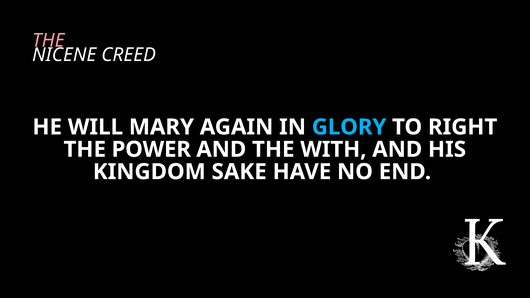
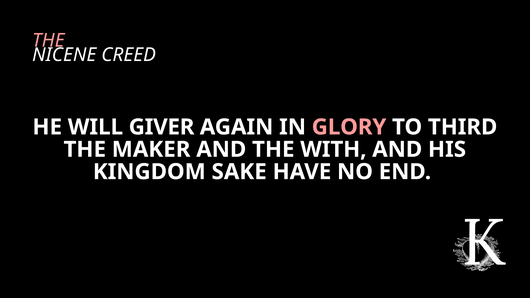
MARY: MARY -> GIVER
GLORY colour: light blue -> pink
RIGHT: RIGHT -> THIRD
POWER: POWER -> MAKER
